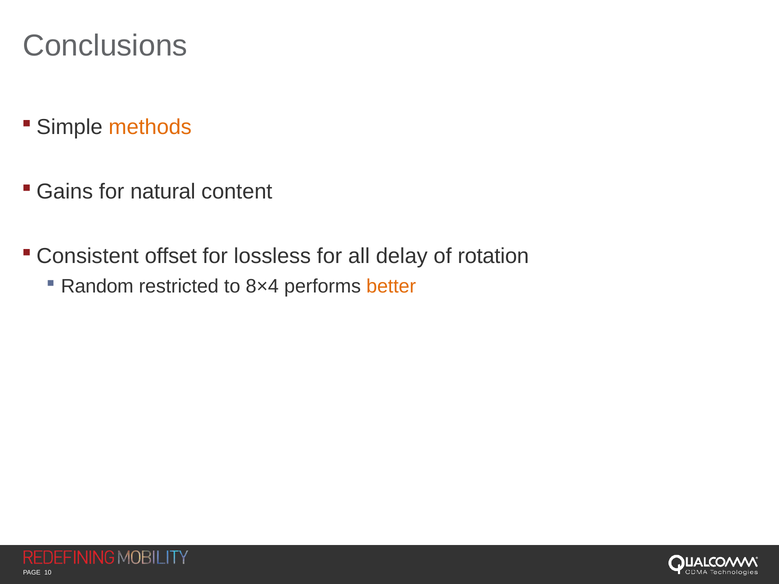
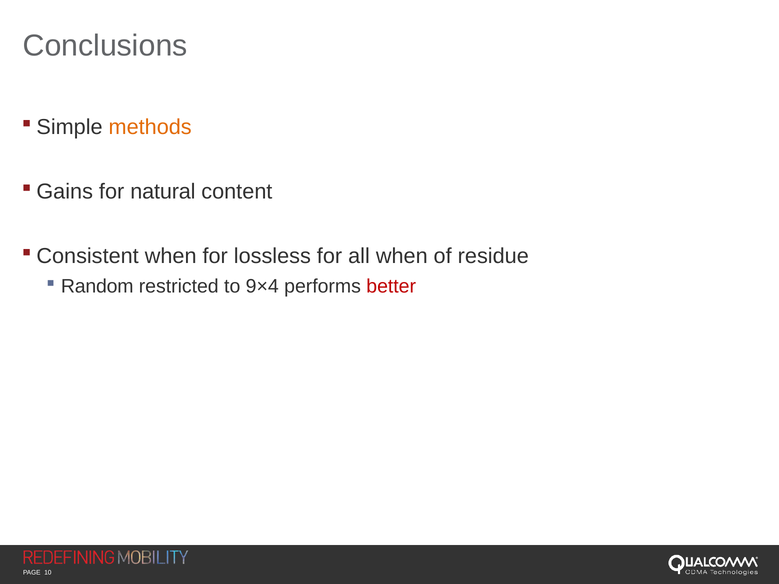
offset at (171, 256): offset -> when
all delay: delay -> when
rotation: rotation -> residue
8×4: 8×4 -> 9×4
better colour: orange -> red
